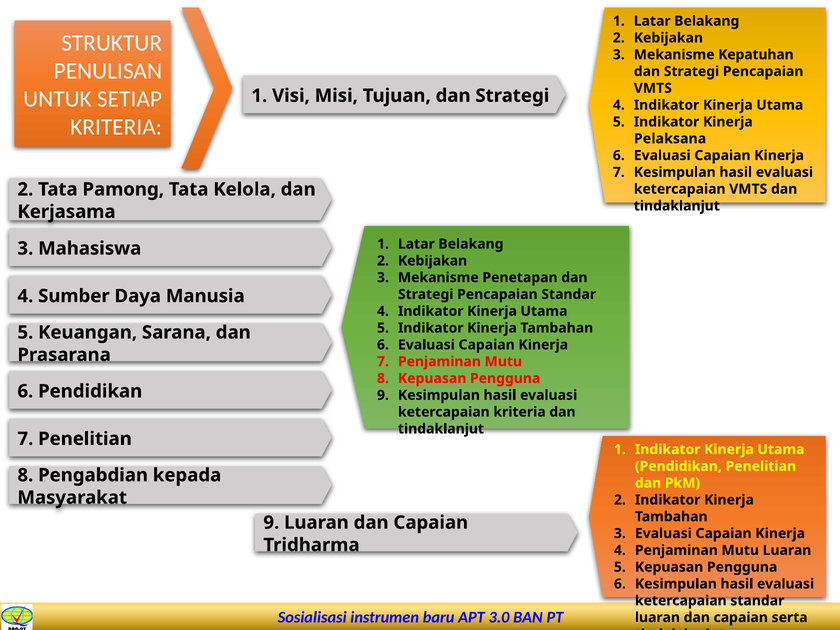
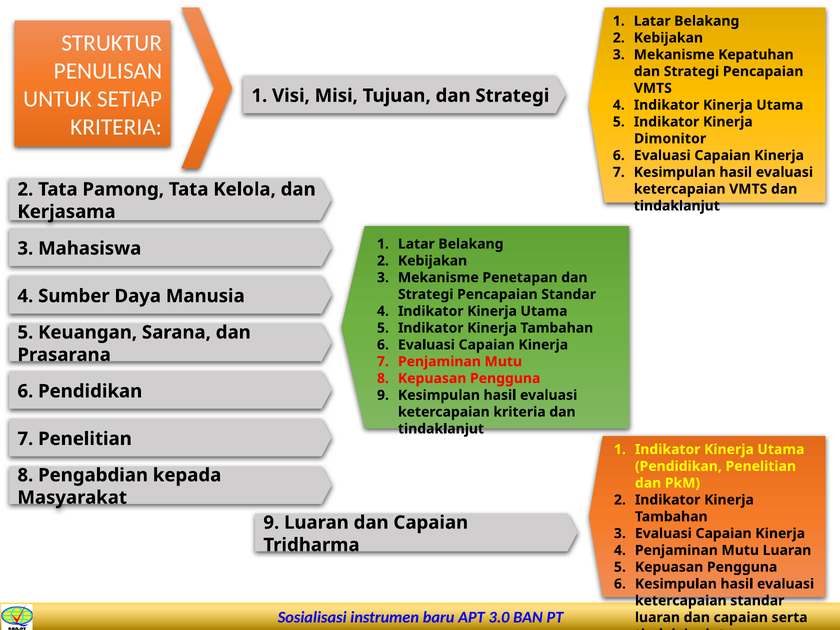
Pelaksana: Pelaksana -> Dimonitor
